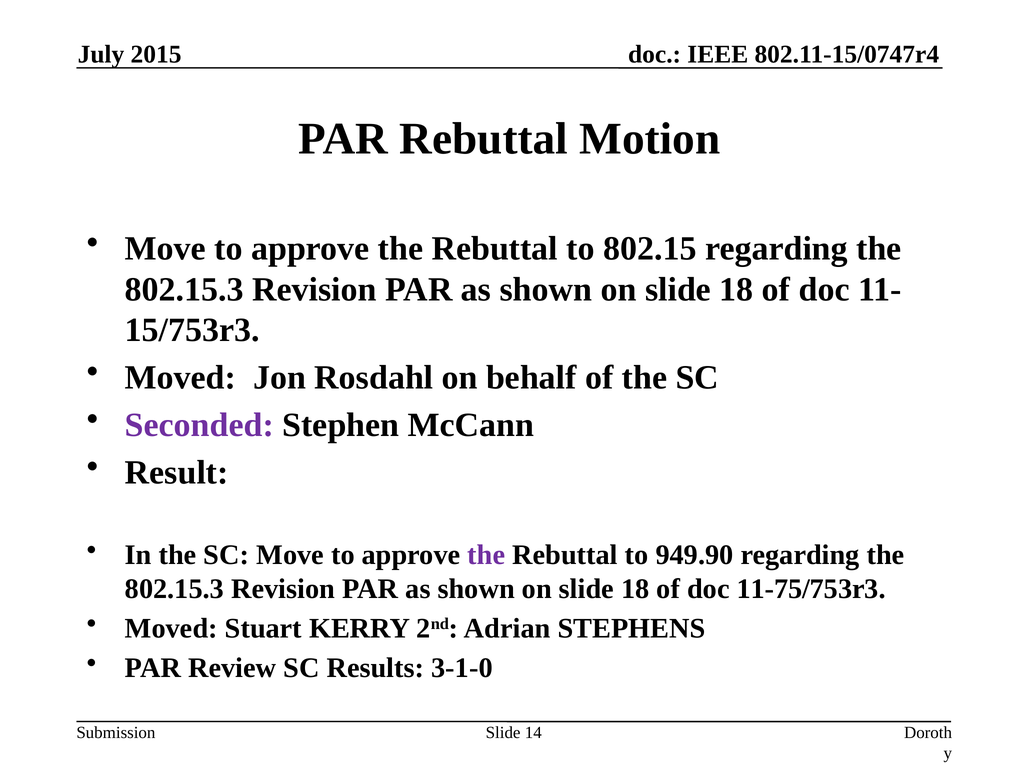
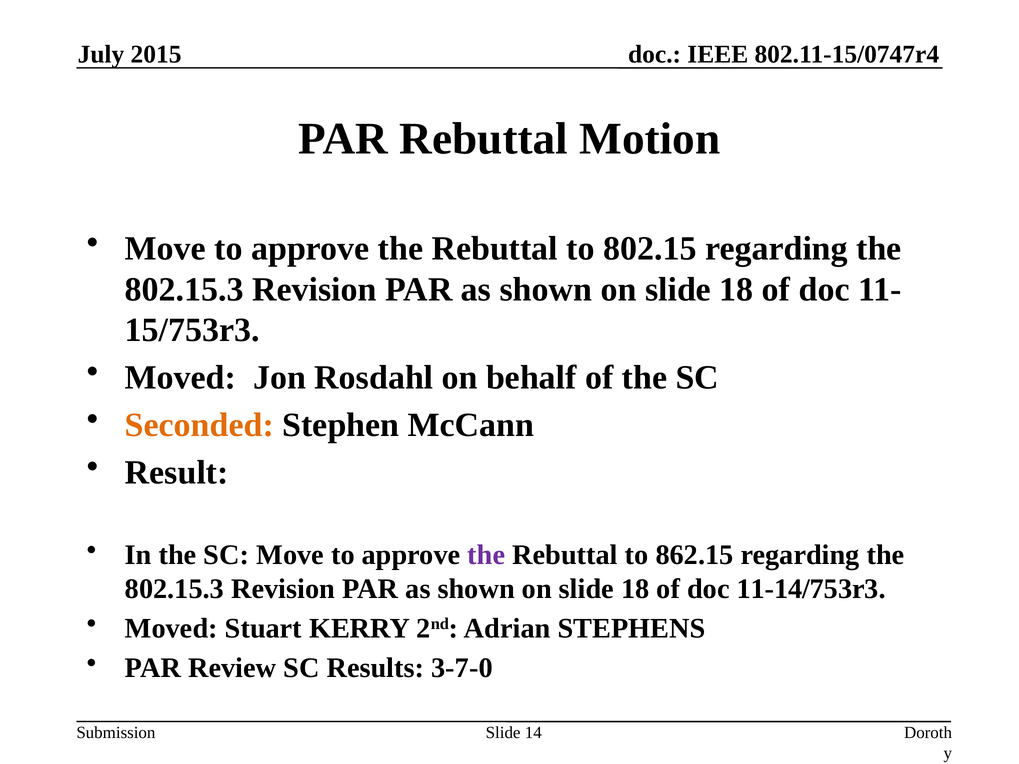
Seconded colour: purple -> orange
949.90: 949.90 -> 862.15
11-75/753r3: 11-75/753r3 -> 11-14/753r3
3-1-0: 3-1-0 -> 3-7-0
